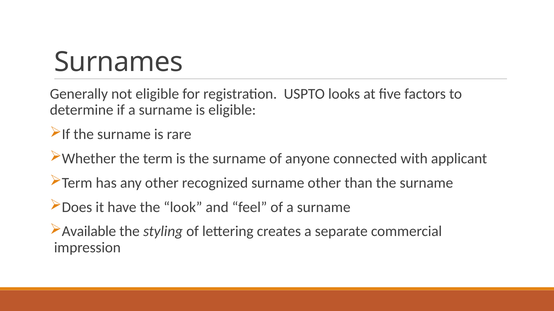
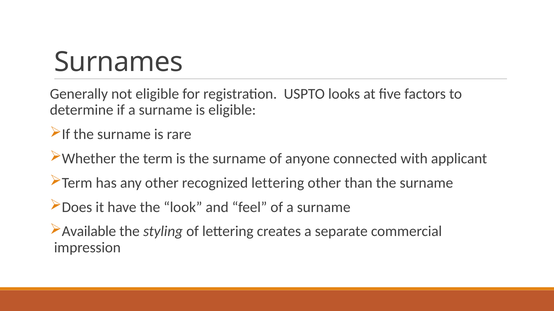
recognized surname: surname -> lettering
